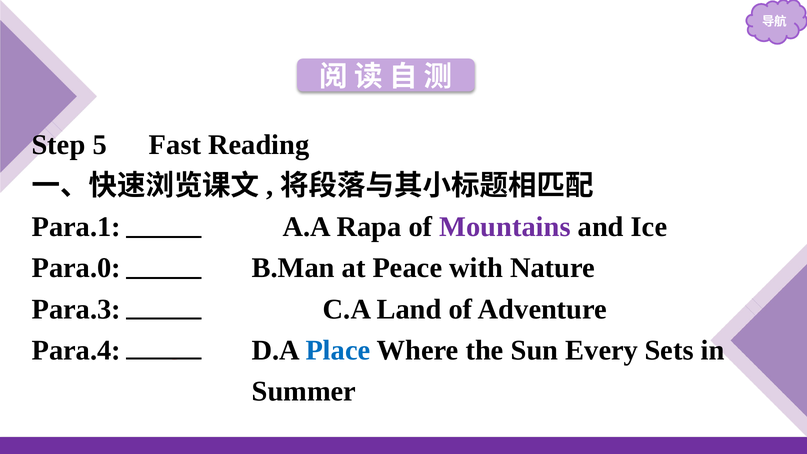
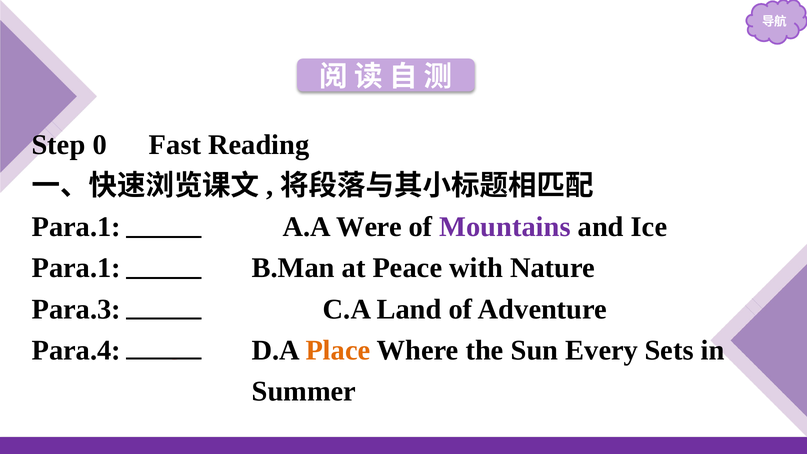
5: 5 -> 0
Rapa: Rapa -> Were
Para.0 at (76, 268): Para.0 -> Para.1
Place colour: blue -> orange
